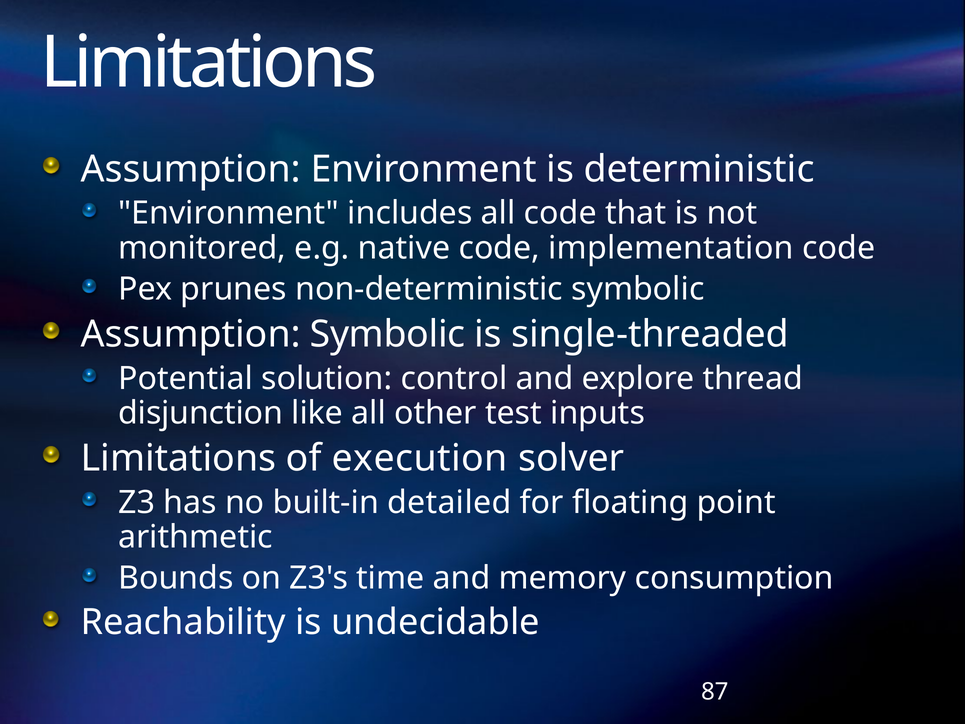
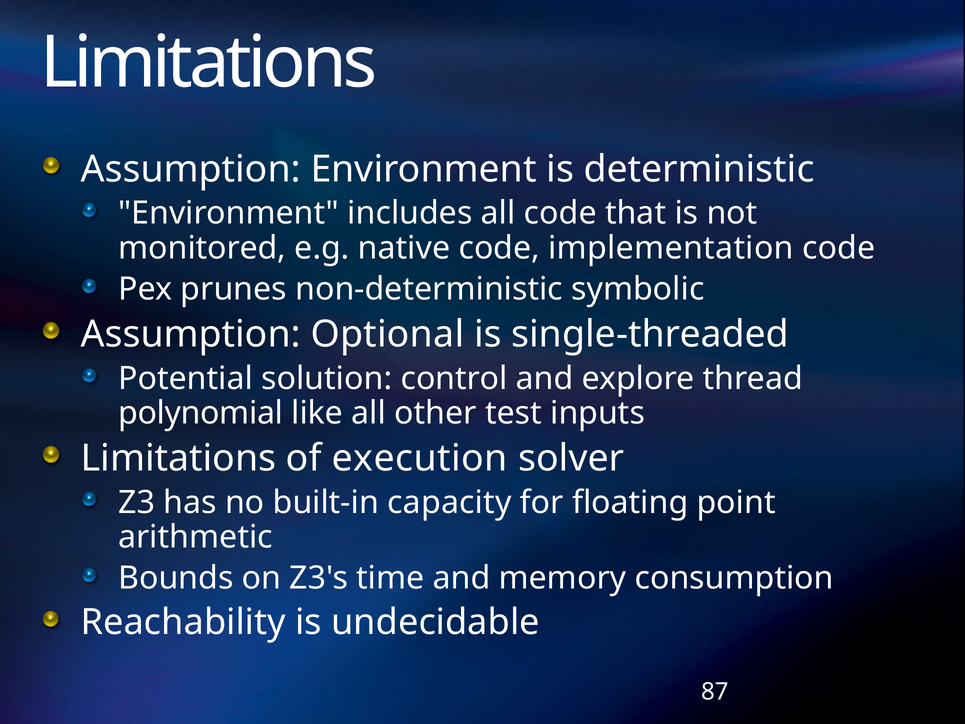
Assumption Symbolic: Symbolic -> Optional
disjunction: disjunction -> polynomial
detailed: detailed -> capacity
